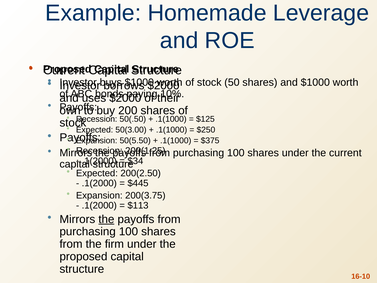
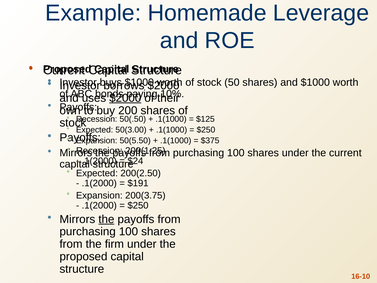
$2000 at (125, 98) underline: none -> present
$34: $34 -> $24
$445: $445 -> $191
$113 at (138, 205): $113 -> $250
